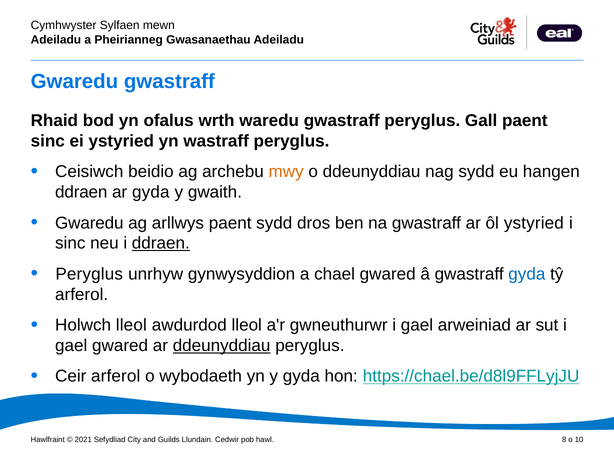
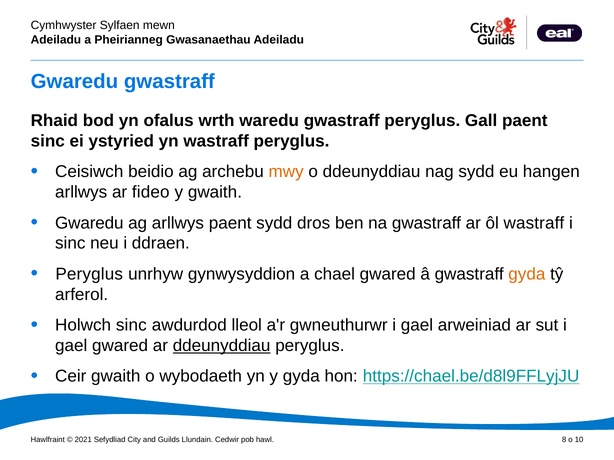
ddraen at (81, 192): ddraen -> arllwys
ar gyda: gyda -> fideo
ôl ystyried: ystyried -> wastraff
ddraen at (161, 244) underline: present -> none
gyda at (527, 274) colour: blue -> orange
Holwch lleol: lleol -> sinc
Ceir arferol: arferol -> gwaith
